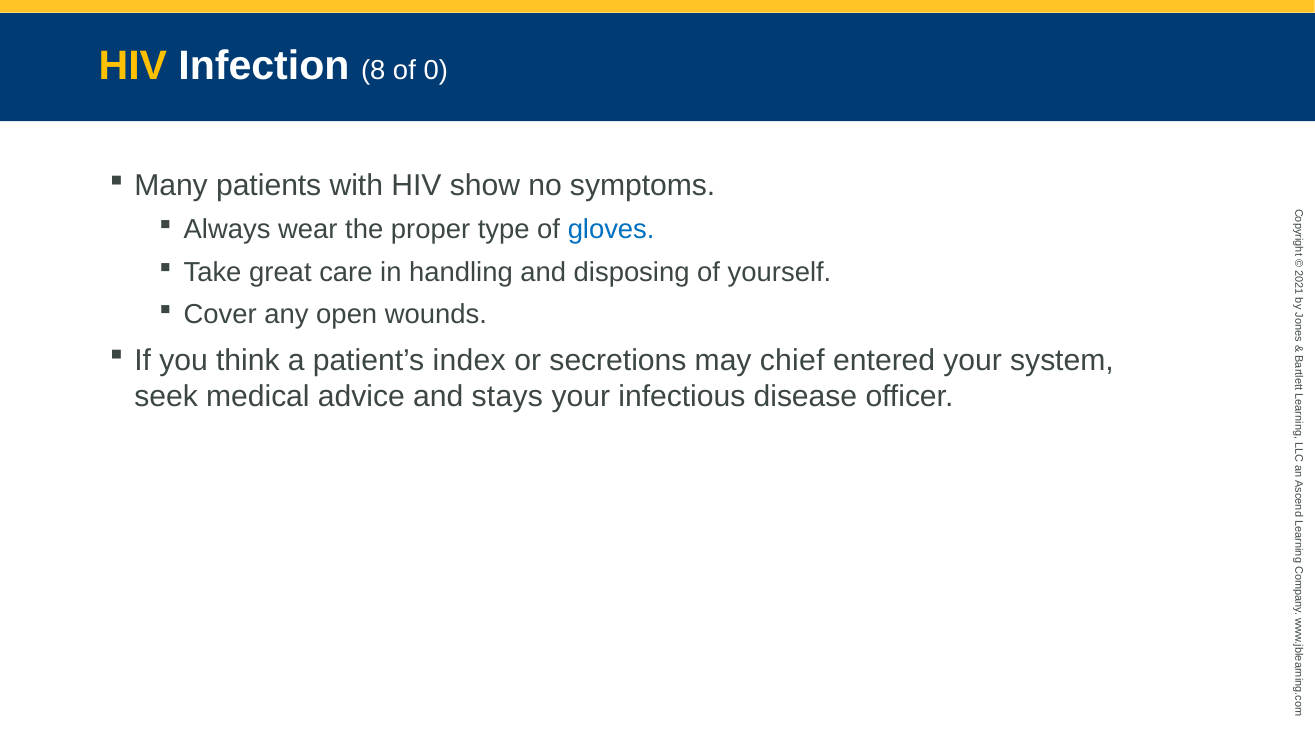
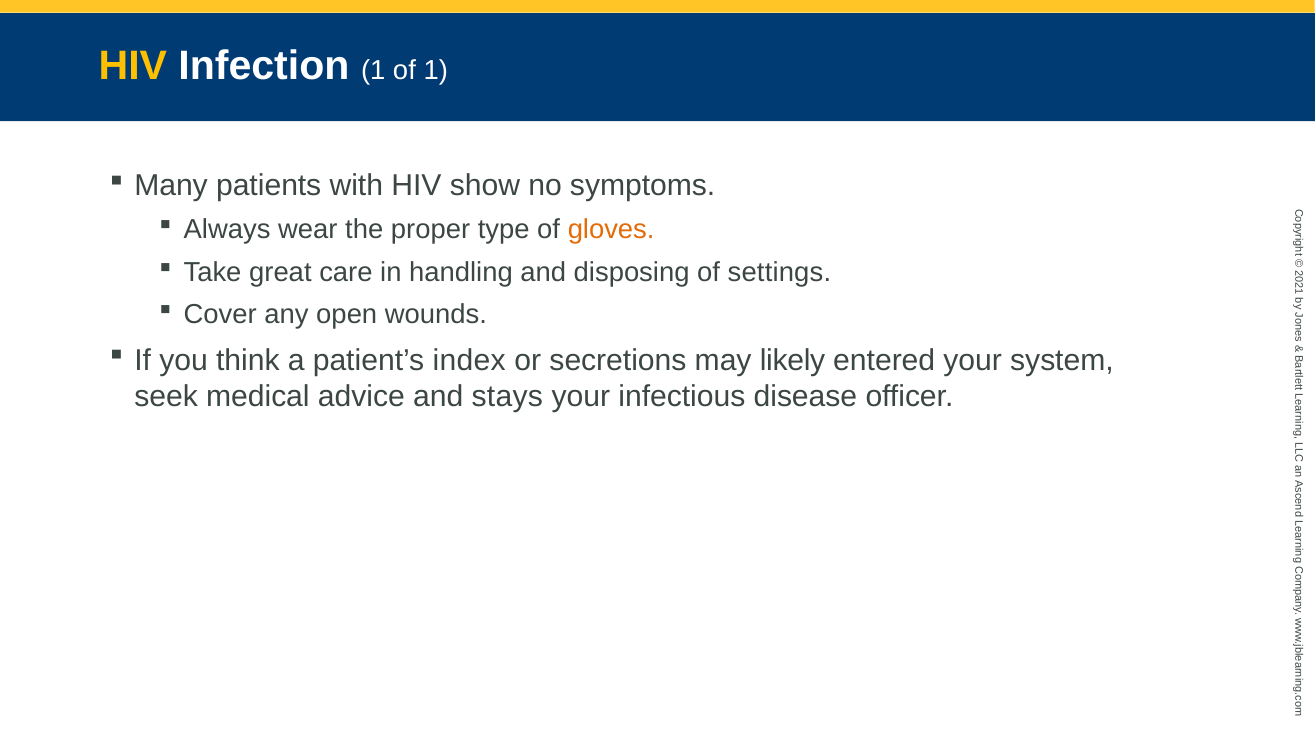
Infection 8: 8 -> 1
of 0: 0 -> 1
gloves colour: blue -> orange
yourself: yourself -> settings
chief: chief -> likely
